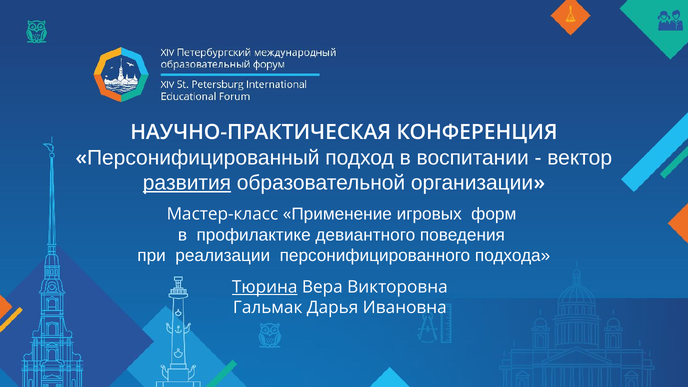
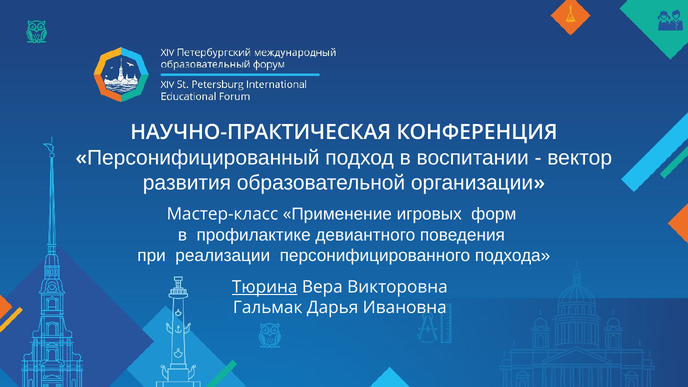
развития underline: present -> none
